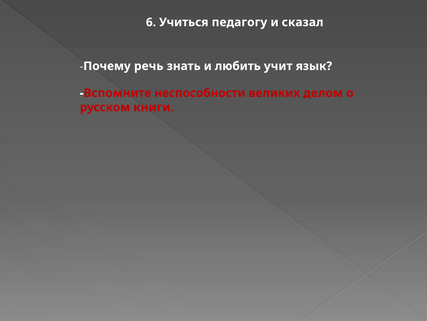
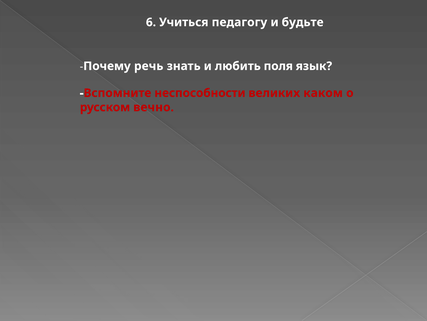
сказал: сказал -> будьте
учит: учит -> поля
делом: делом -> каком
книги: книги -> вечно
